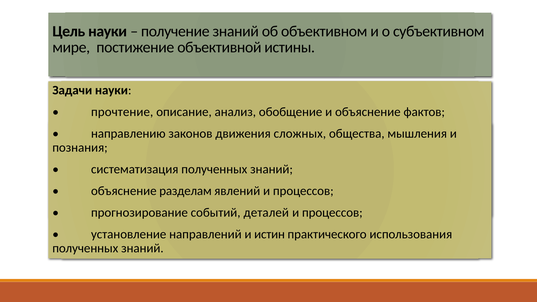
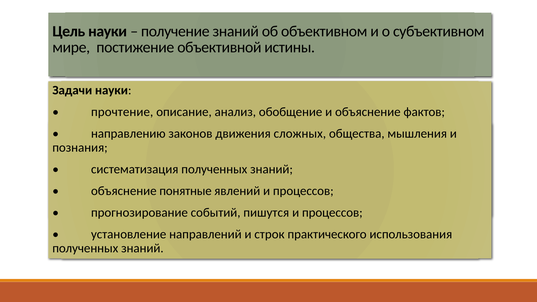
разделам: разделам -> понятные
деталей: деталей -> пишутся
истин: истин -> строк
